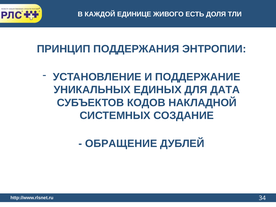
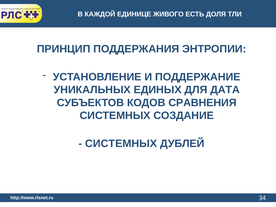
НАКЛАДНОЙ: НАКЛАДНОЙ -> СРАВНЕНИЯ
ОБРАЩЕНИЕ at (121, 144): ОБРАЩЕНИЕ -> СИСТЕМНЫХ
